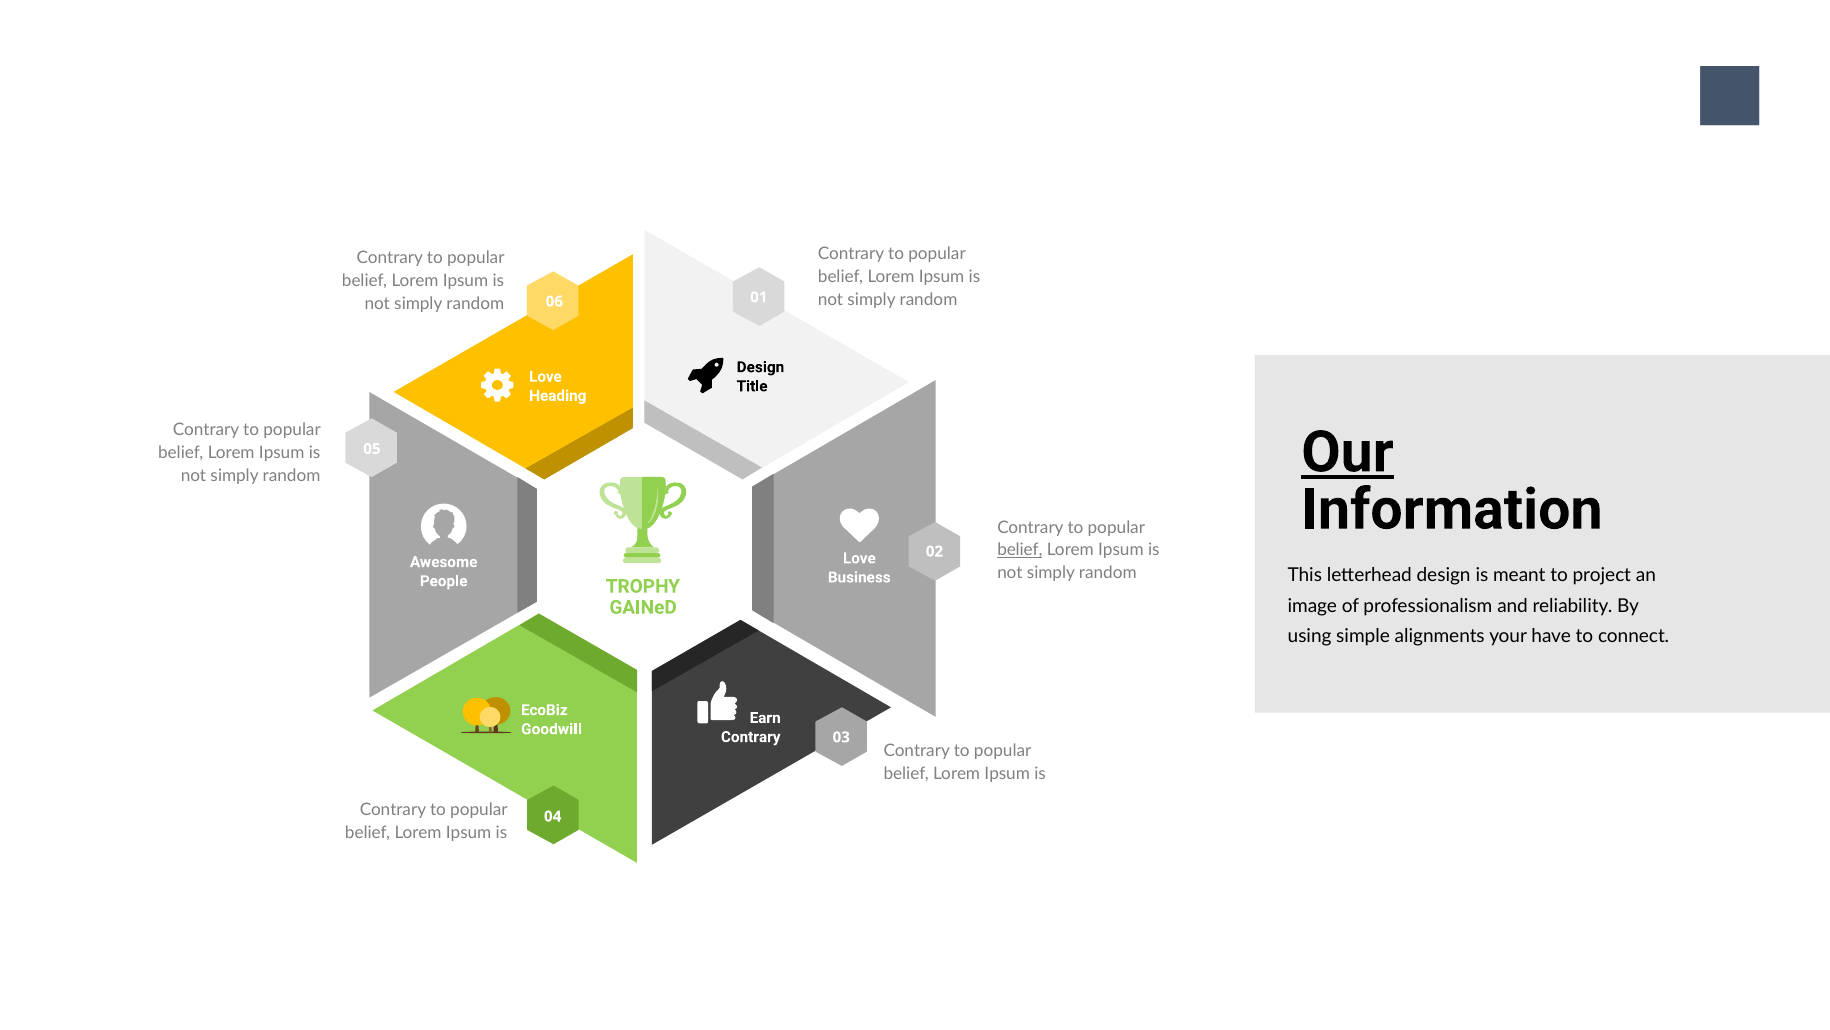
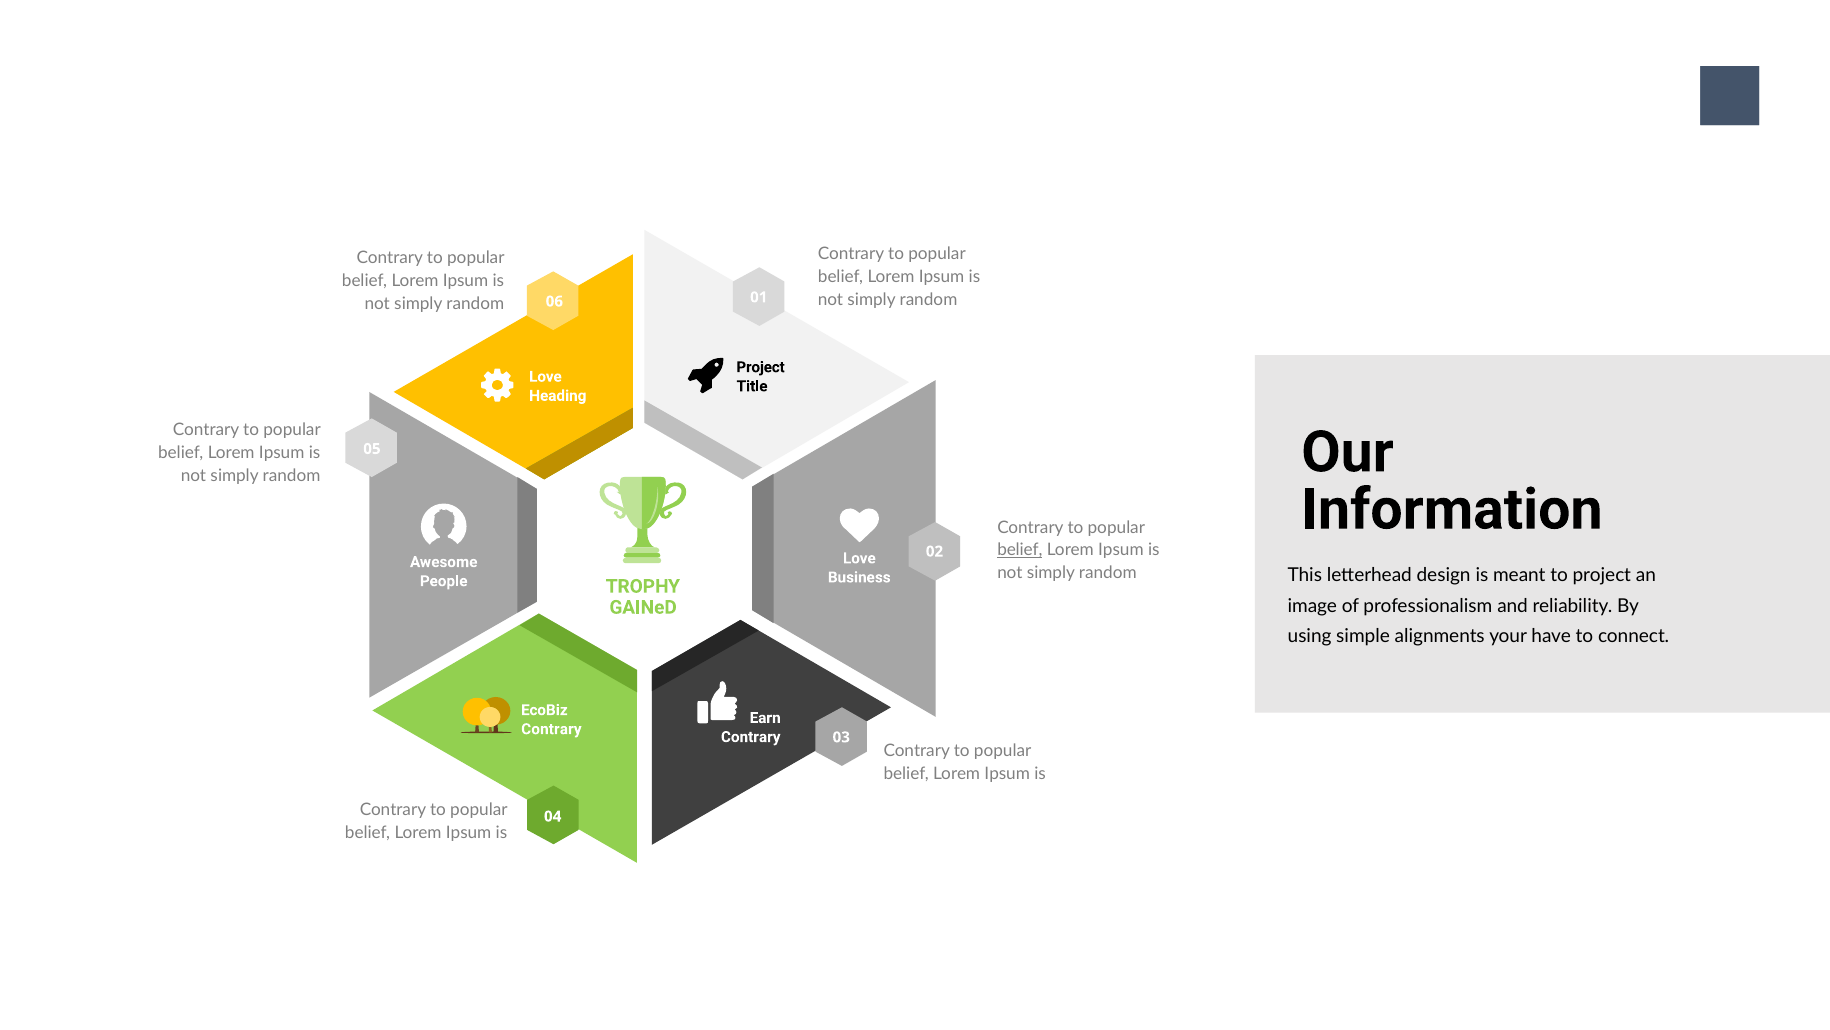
Design at (760, 367): Design -> Project
Our underline: present -> none
Goodwill at (551, 729): Goodwill -> Contrary
